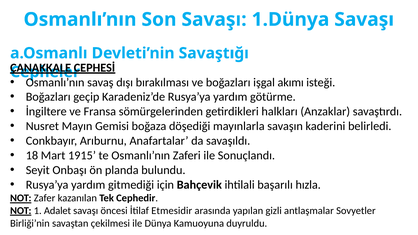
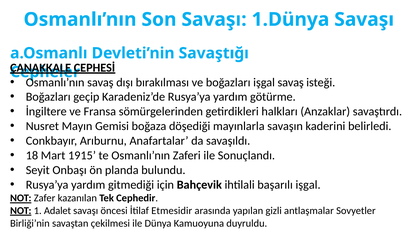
işgal akımı: akımı -> savaş
başarılı hızla: hızla -> işgal
